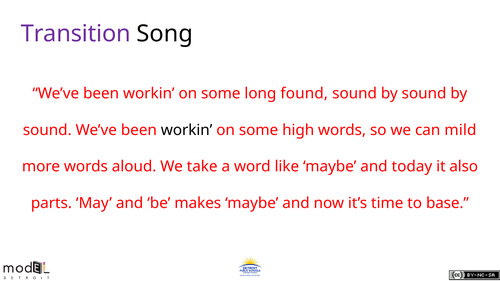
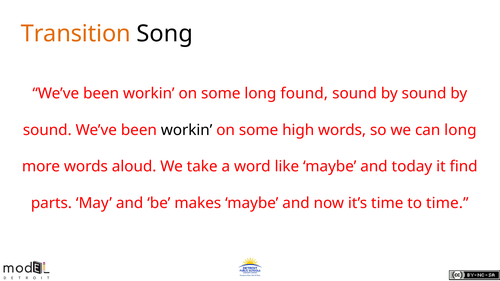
Transition colour: purple -> orange
can mild: mild -> long
also: also -> find
to base: base -> time
